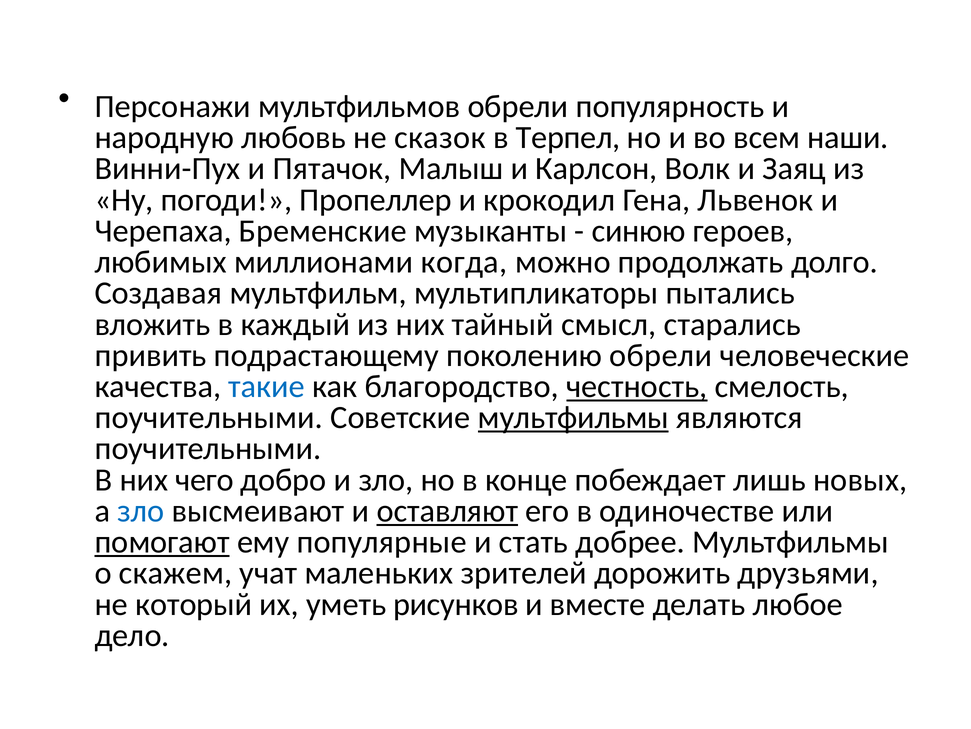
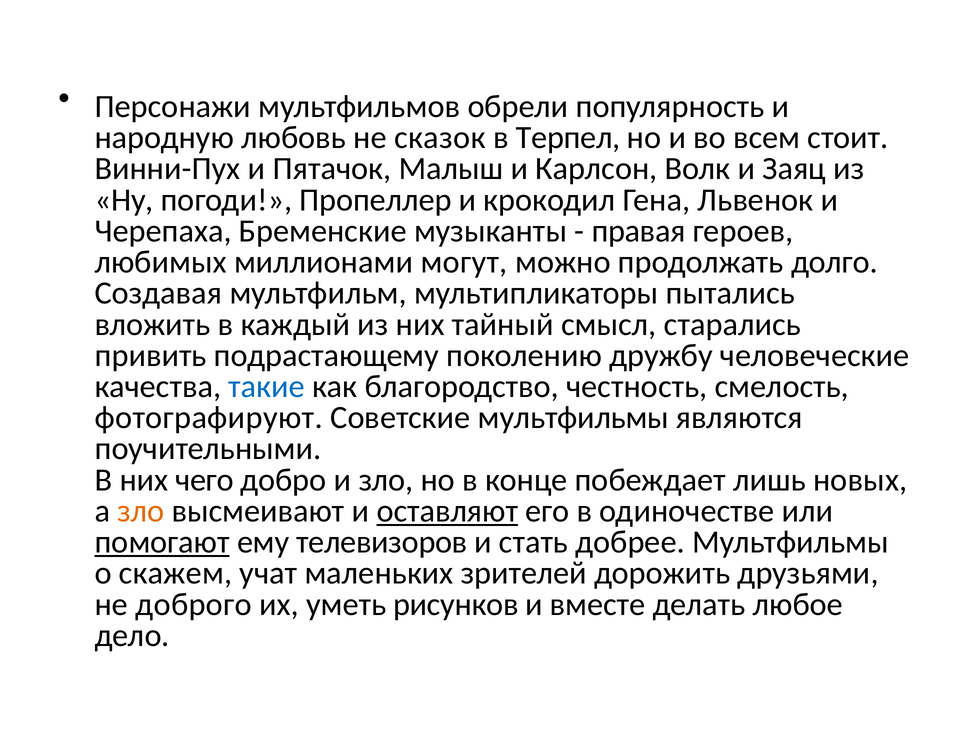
наши: наши -> стоит
синюю: синюю -> правая
когда: когда -> могут
поколению обрели: обрели -> дружбу
честность underline: present -> none
поучительными at (209, 417): поучительными -> фотографируют
мультфильмы at (573, 417) underline: present -> none
зло at (141, 510) colour: blue -> orange
популярные: популярные -> телевизоров
который: который -> доброго
